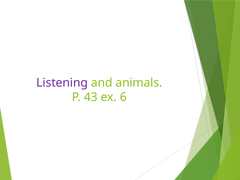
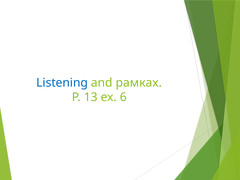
Listening colour: purple -> blue
animals: animals -> рамках
43: 43 -> 13
